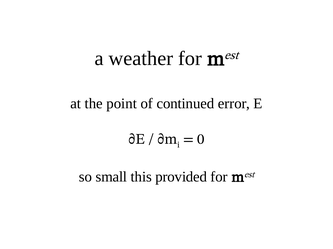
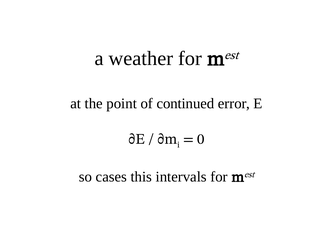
small: small -> cases
provided: provided -> intervals
